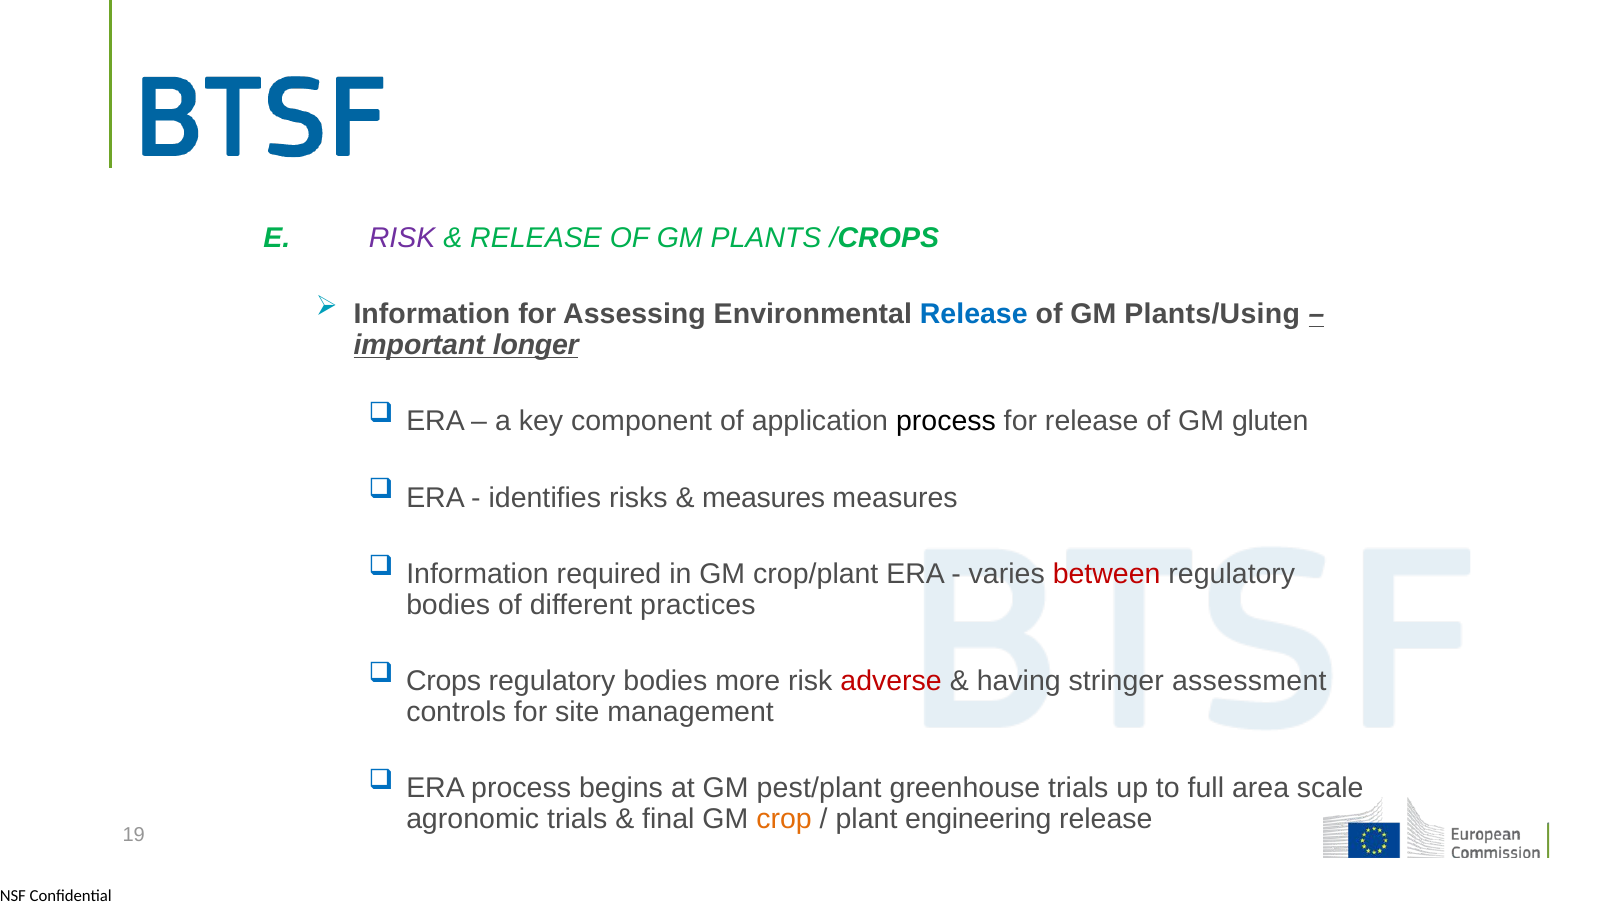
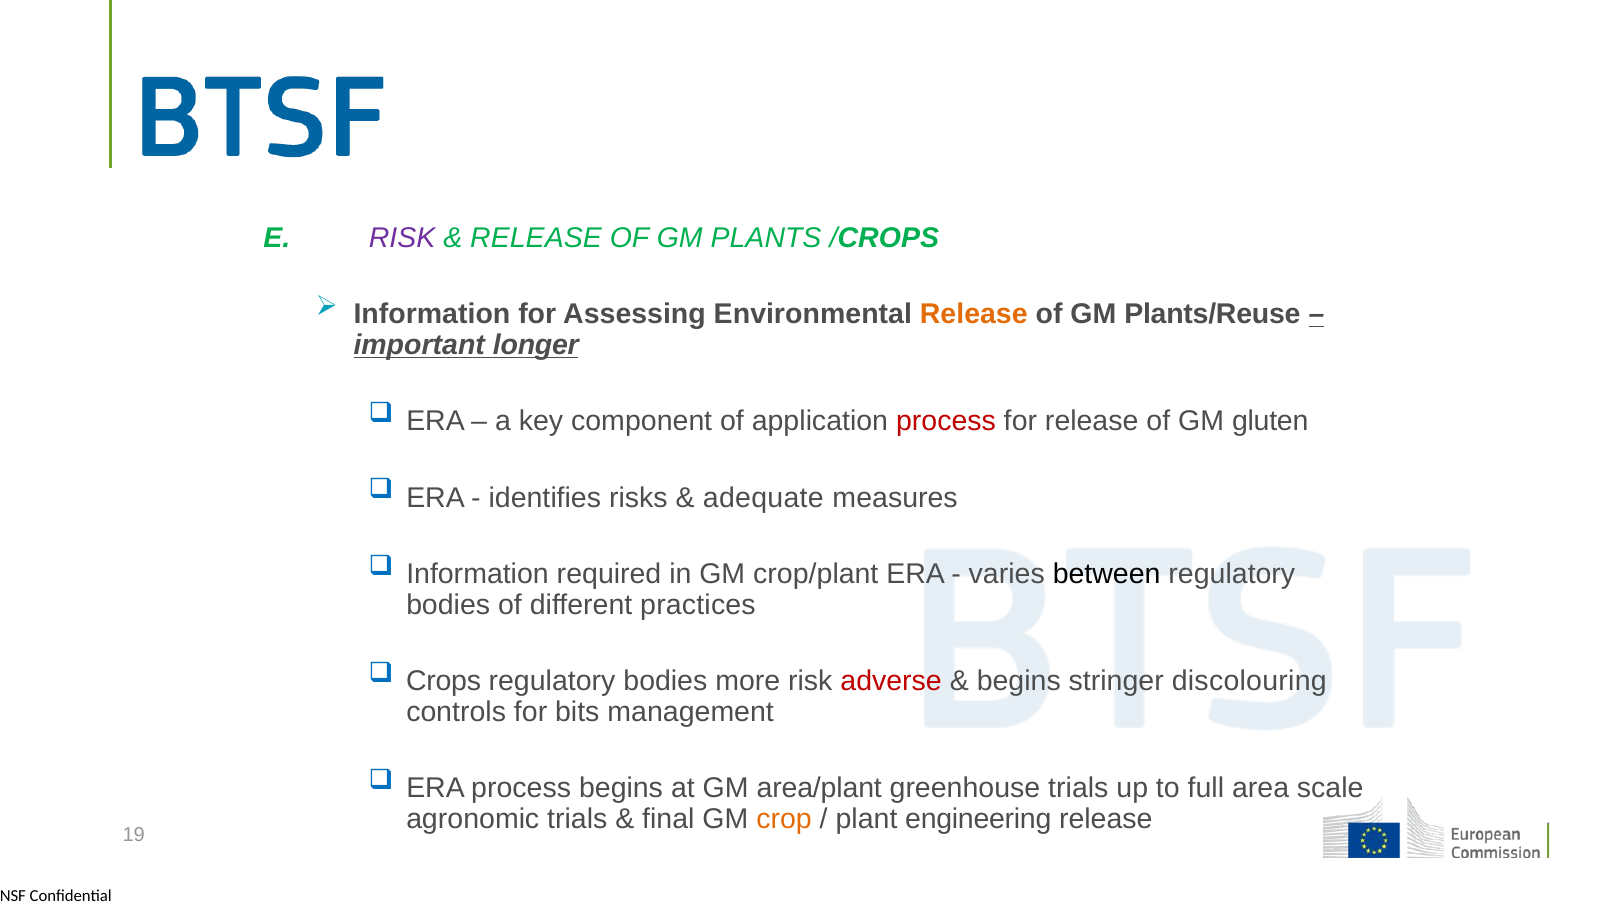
Release at (974, 314) colour: blue -> orange
Plants/Using: Plants/Using -> Plants/Reuse
process at (946, 421) colour: black -> red
measures at (764, 497): measures -> adequate
between colour: red -> black
having at (1019, 681): having -> begins
assessment: assessment -> discolouring
site: site -> bits
pest/plant: pest/plant -> area/plant
